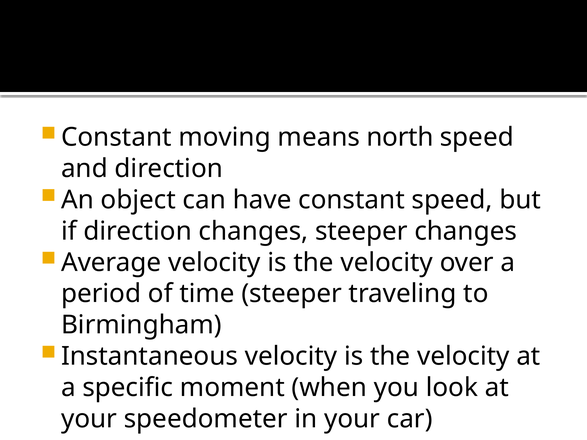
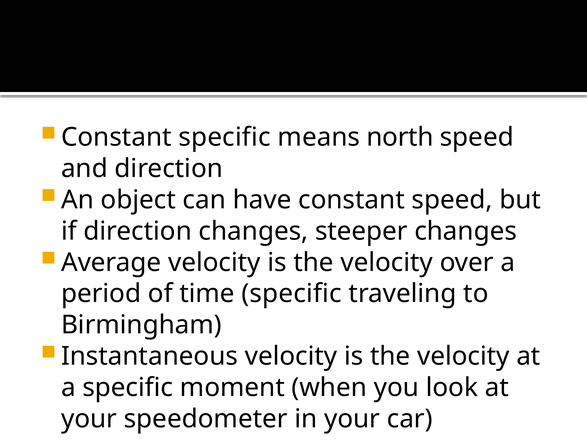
Constant moving: moving -> specific
time steeper: steeper -> specific
